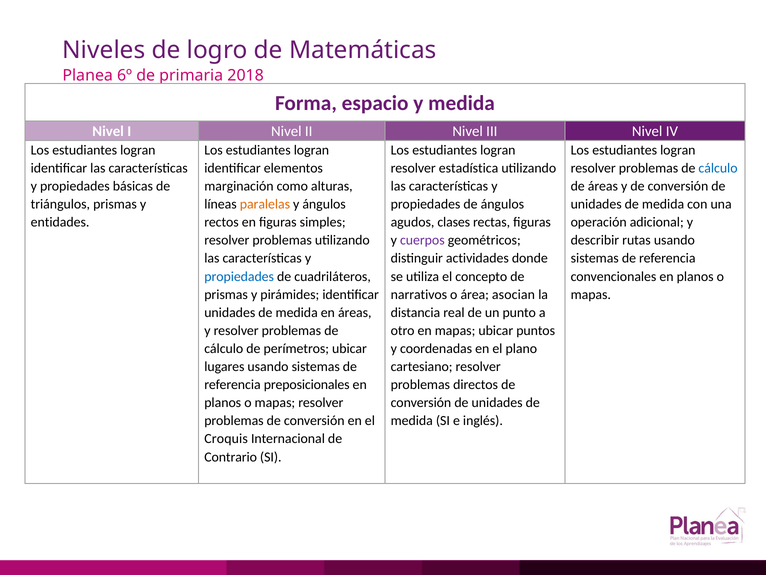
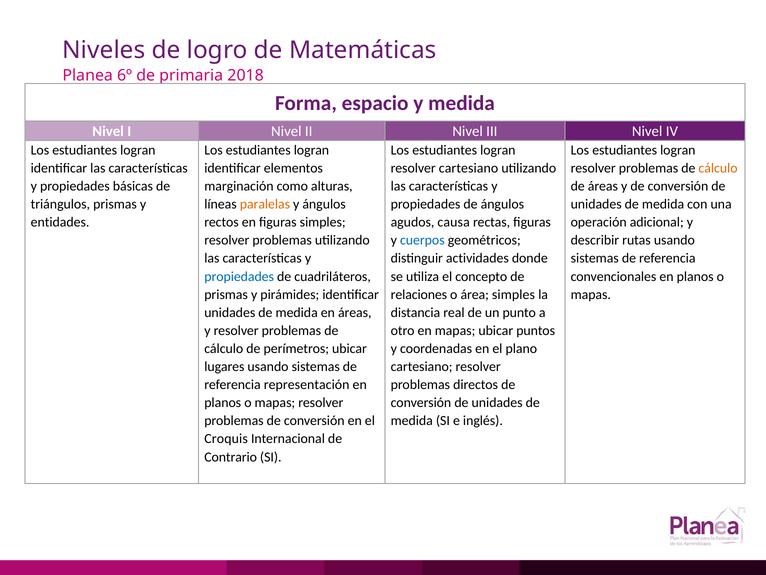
resolver estadística: estadística -> cartesiano
cálculo at (718, 168) colour: blue -> orange
clases: clases -> causa
cuerpos colour: purple -> blue
narrativos: narrativos -> relaciones
área asocian: asocian -> simples
preposicionales: preposicionales -> representación
